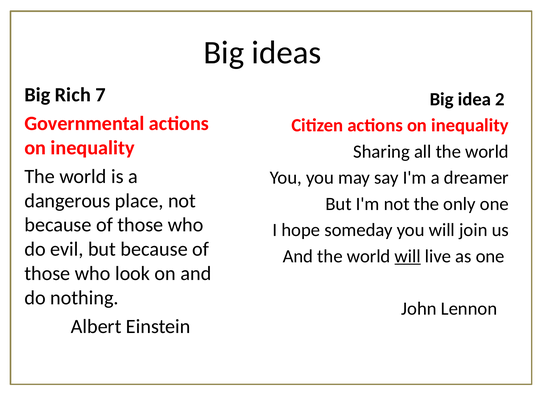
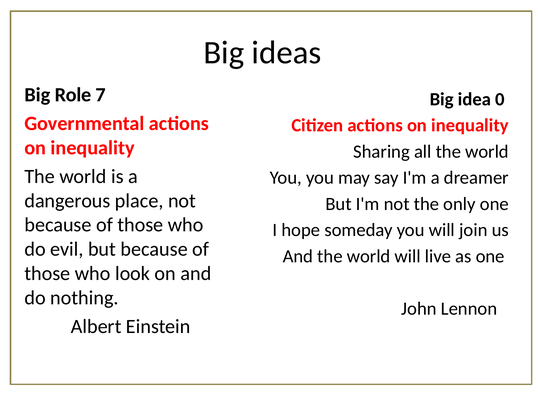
Big Rich: Rich -> Role
2: 2 -> 0
will at (408, 256) underline: present -> none
